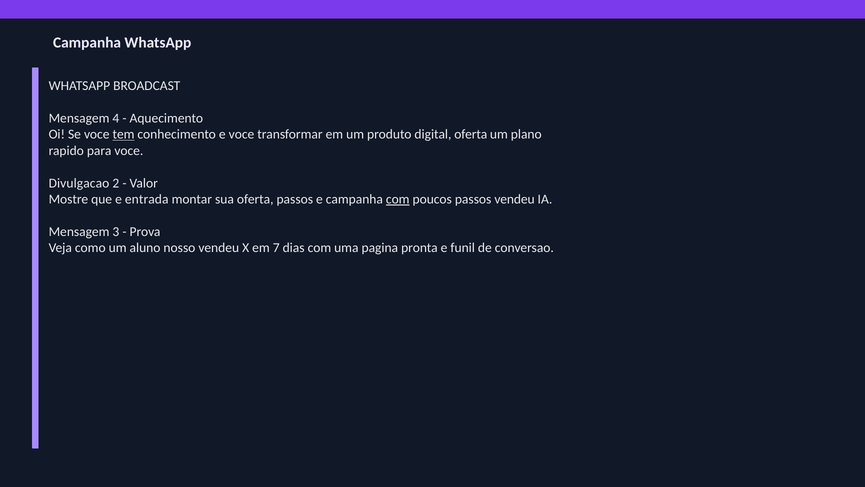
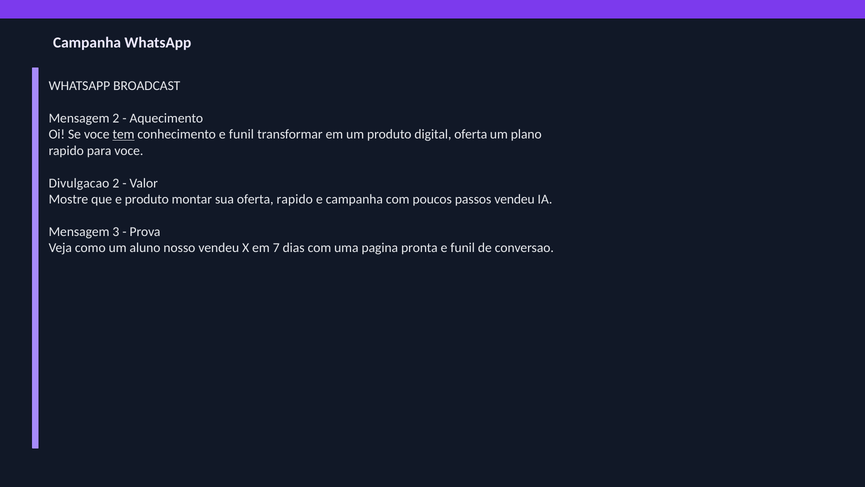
Mensagem 4: 4 -> 2
conhecimento e voce: voce -> funil
e entrada: entrada -> produto
oferta passos: passos -> rapido
com at (398, 199) underline: present -> none
